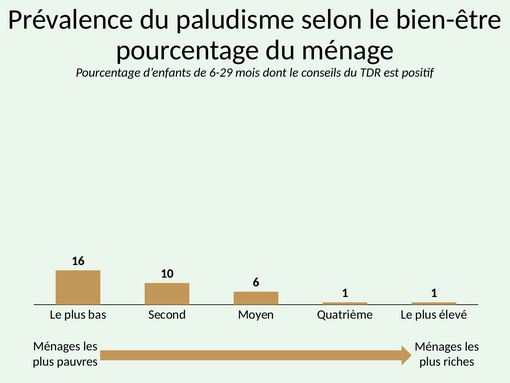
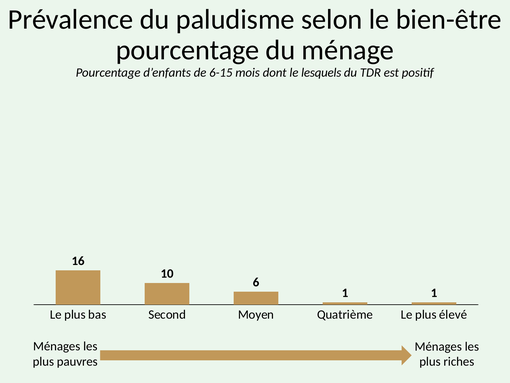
6-29: 6-29 -> 6-15
conseils: conseils -> lesquels
